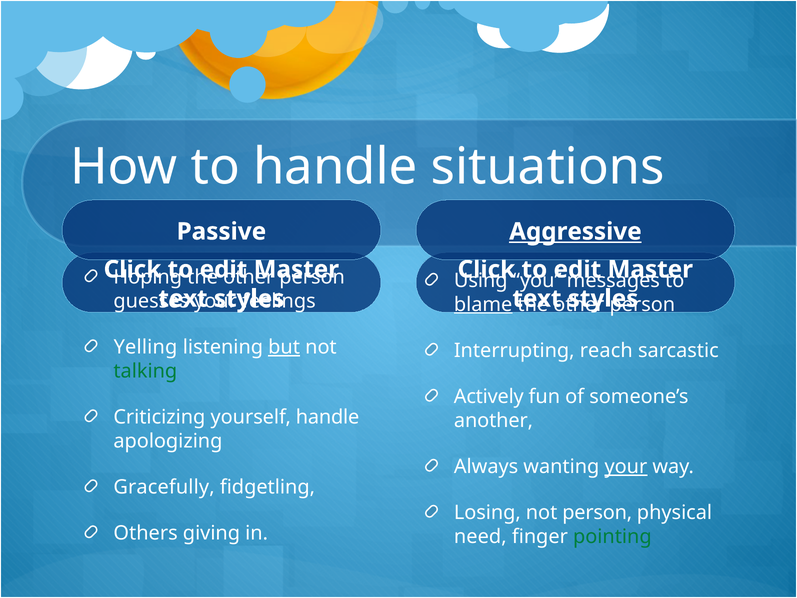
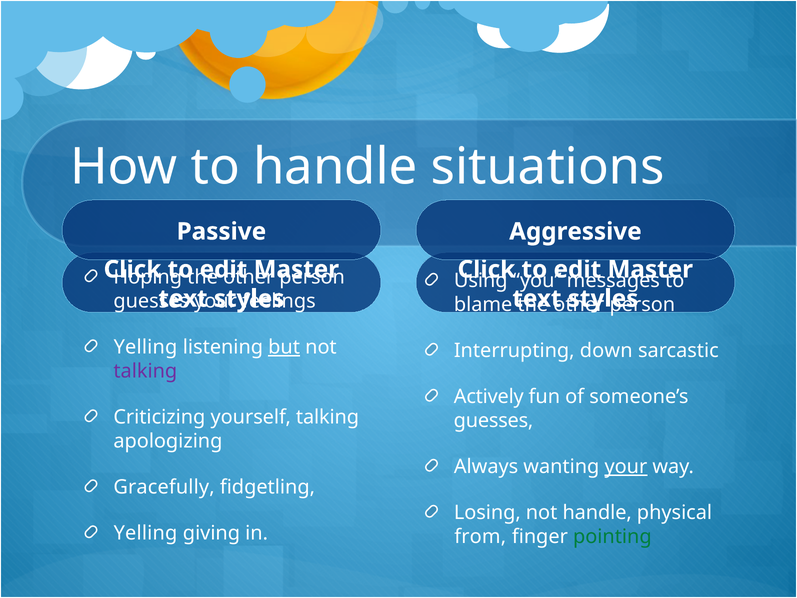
Aggressive underline: present -> none
blame underline: present -> none
reach: reach -> down
talking at (145, 371) colour: green -> purple
yourself handle: handle -> talking
another at (493, 420): another -> guesses
not person: person -> handle
Others at (146, 533): Others -> Yelling
need: need -> from
